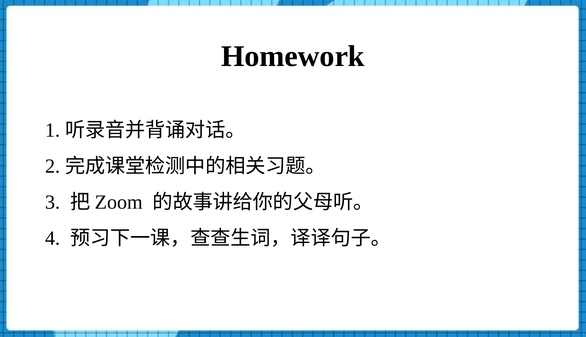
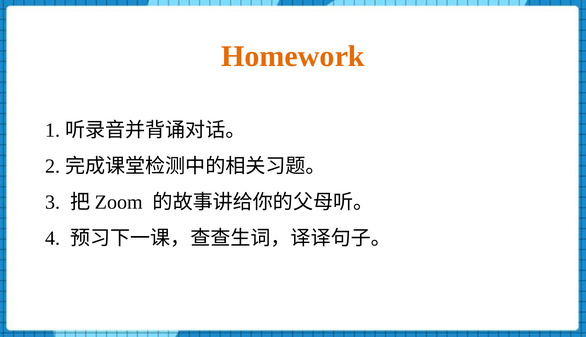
Homework colour: black -> orange
